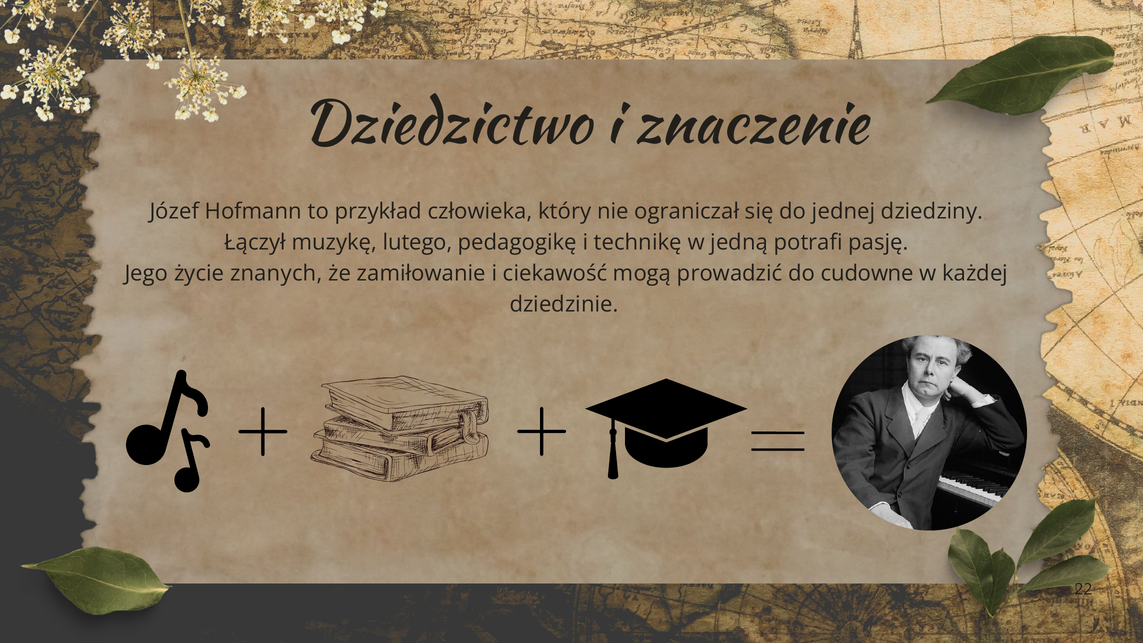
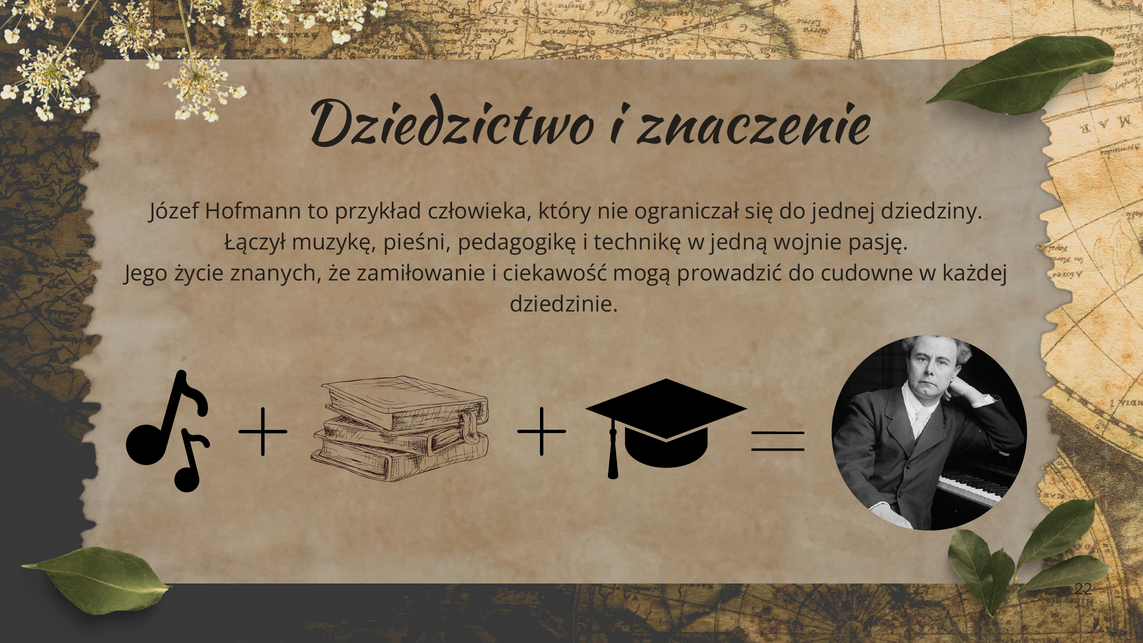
lutego: lutego -> pieśni
potrafi: potrafi -> wojnie
